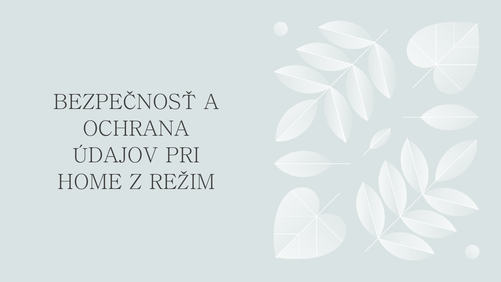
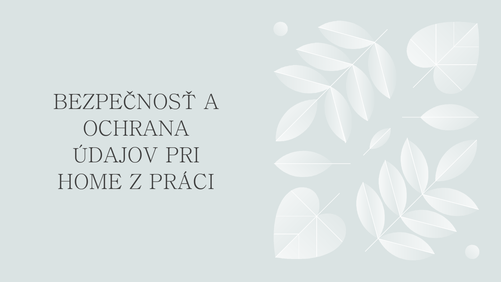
REŽIM: REŽIM -> PRÁCI
